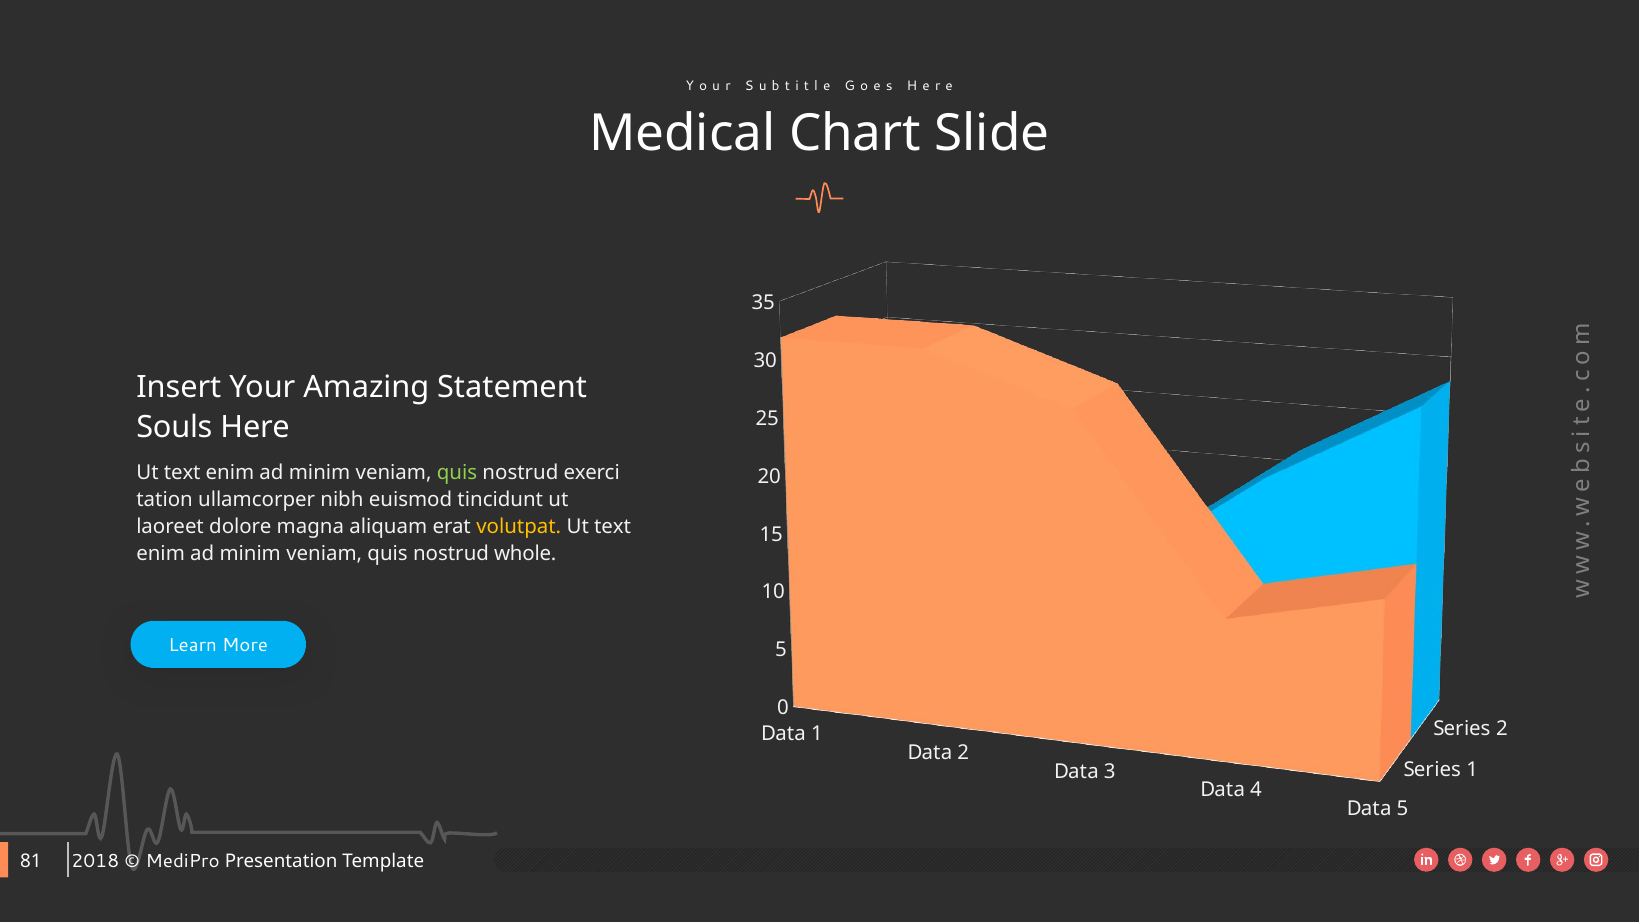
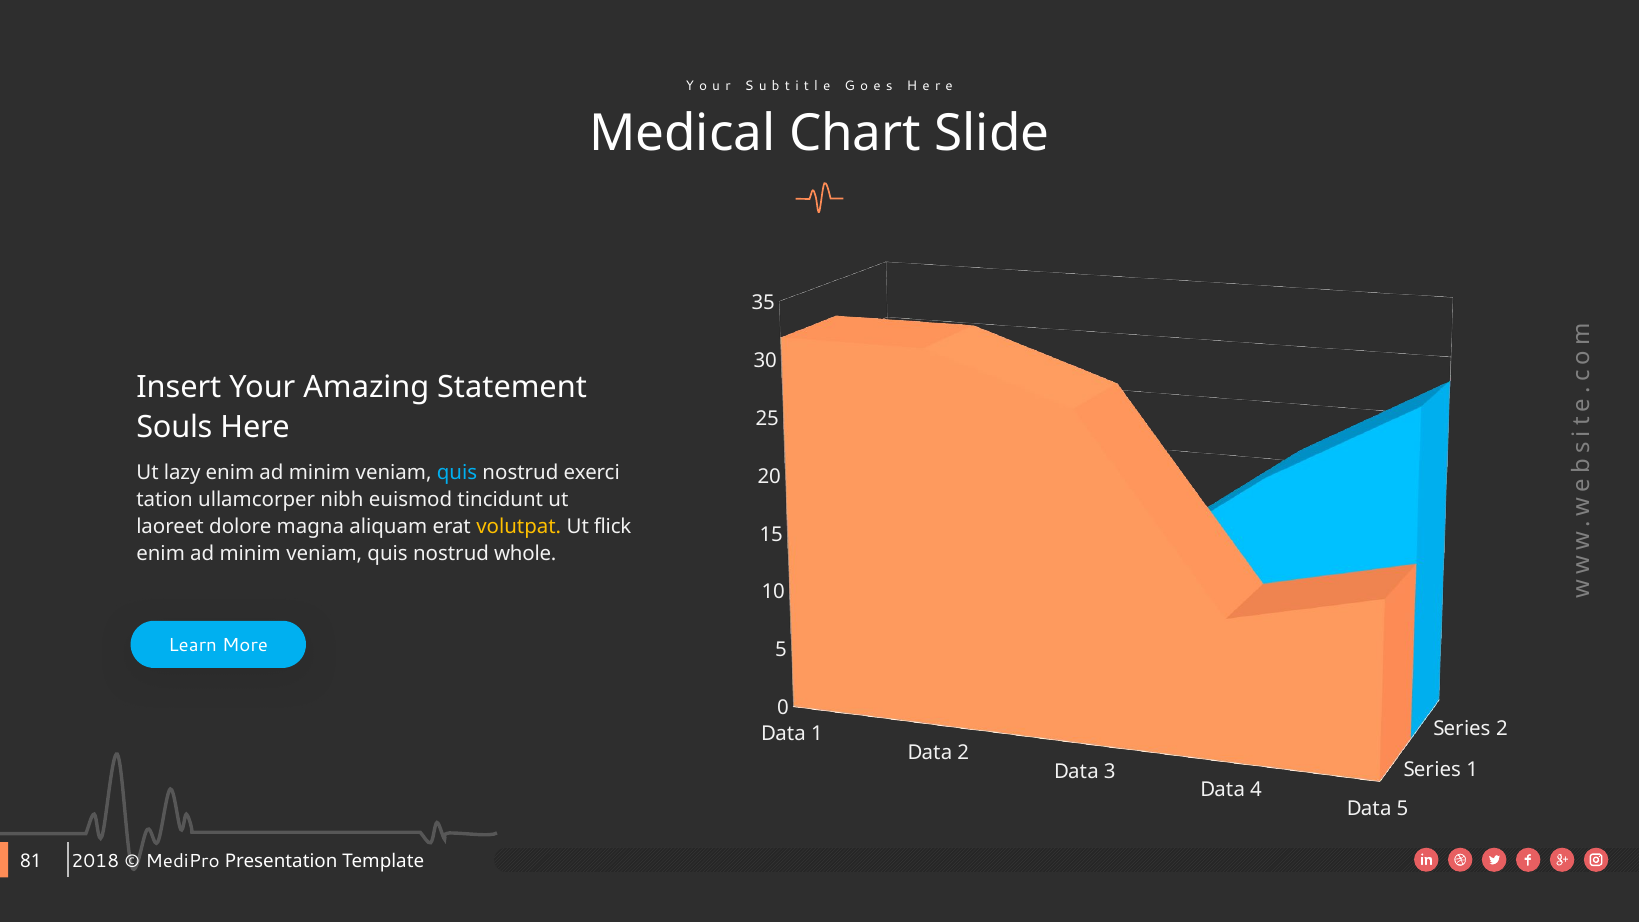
text at (182, 473): text -> lazy
quis at (457, 473) colour: light green -> light blue
text at (613, 527): text -> flick
